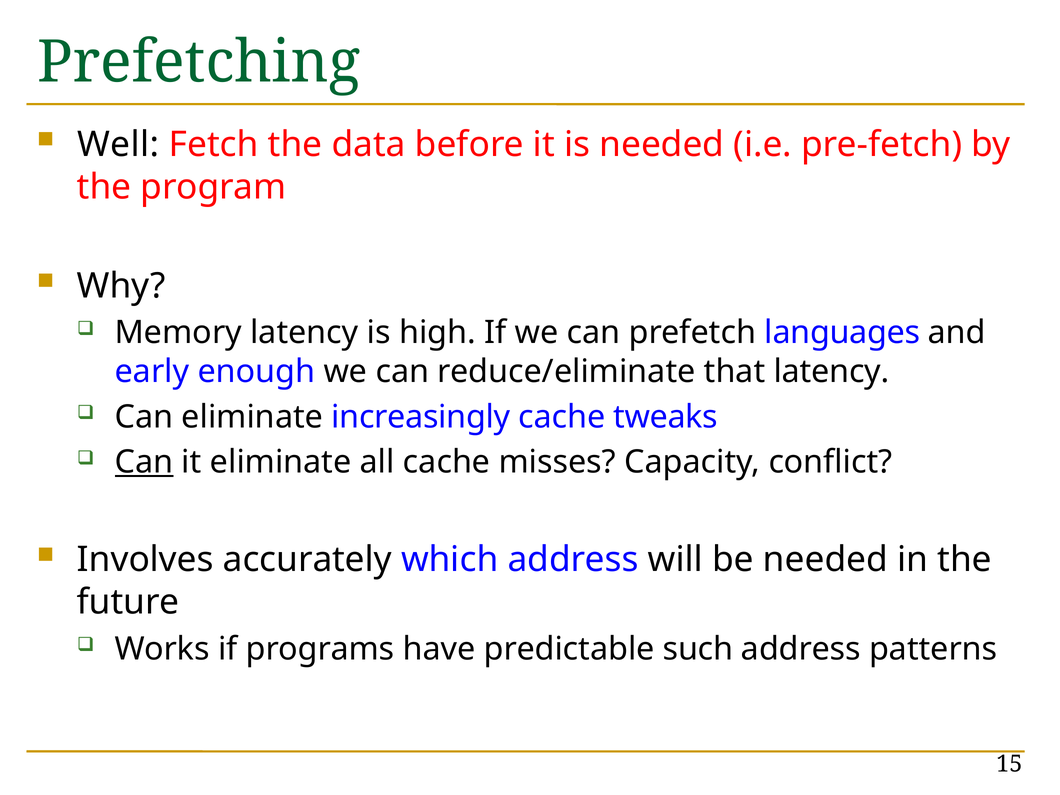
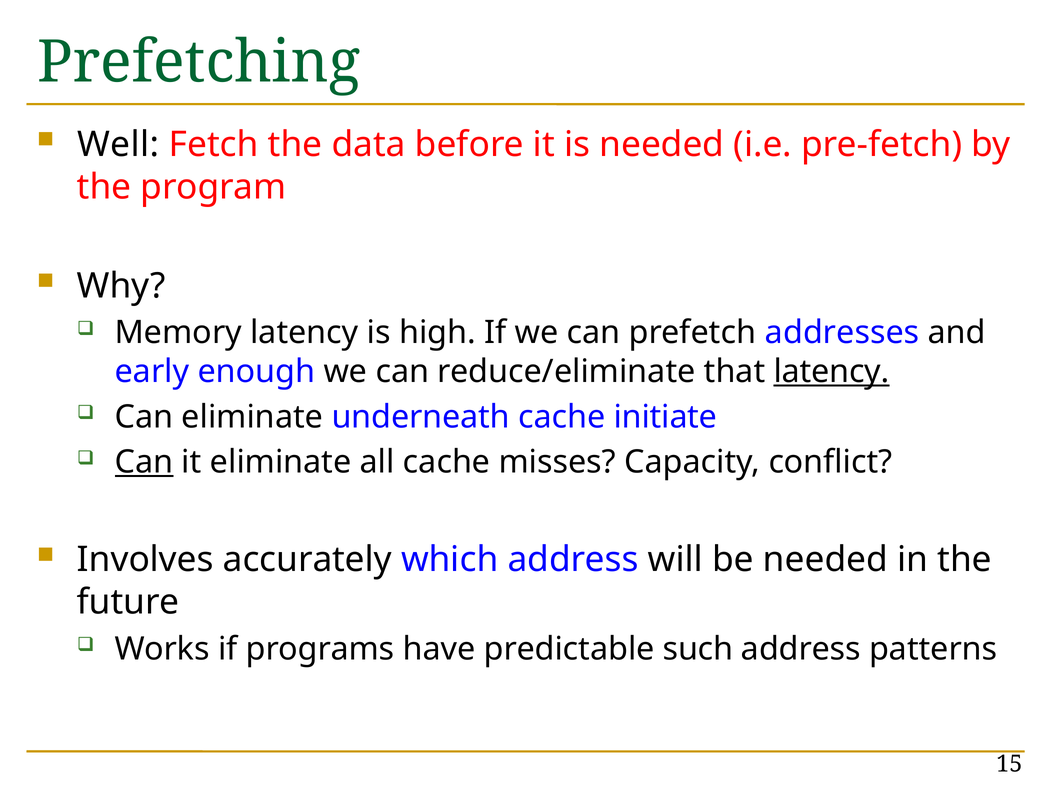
languages: languages -> addresses
latency at (832, 372) underline: none -> present
increasingly: increasingly -> underneath
tweaks: tweaks -> initiate
